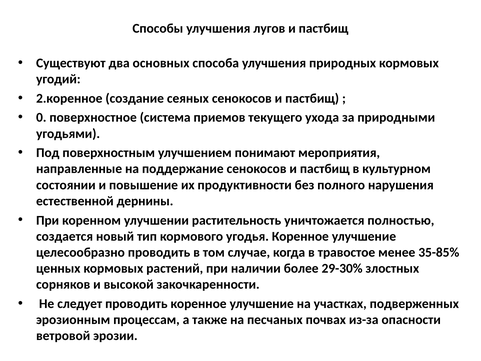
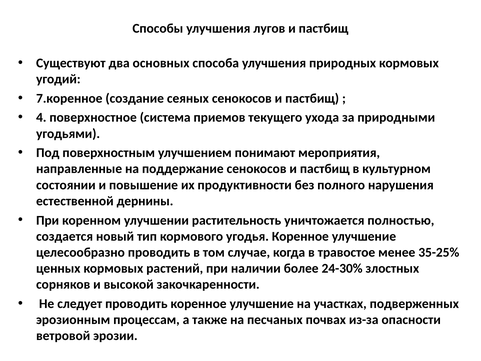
2.коренное: 2.коренное -> 7.коренное
0: 0 -> 4
35-85%: 35-85% -> 35-25%
29-30%: 29-30% -> 24-30%
